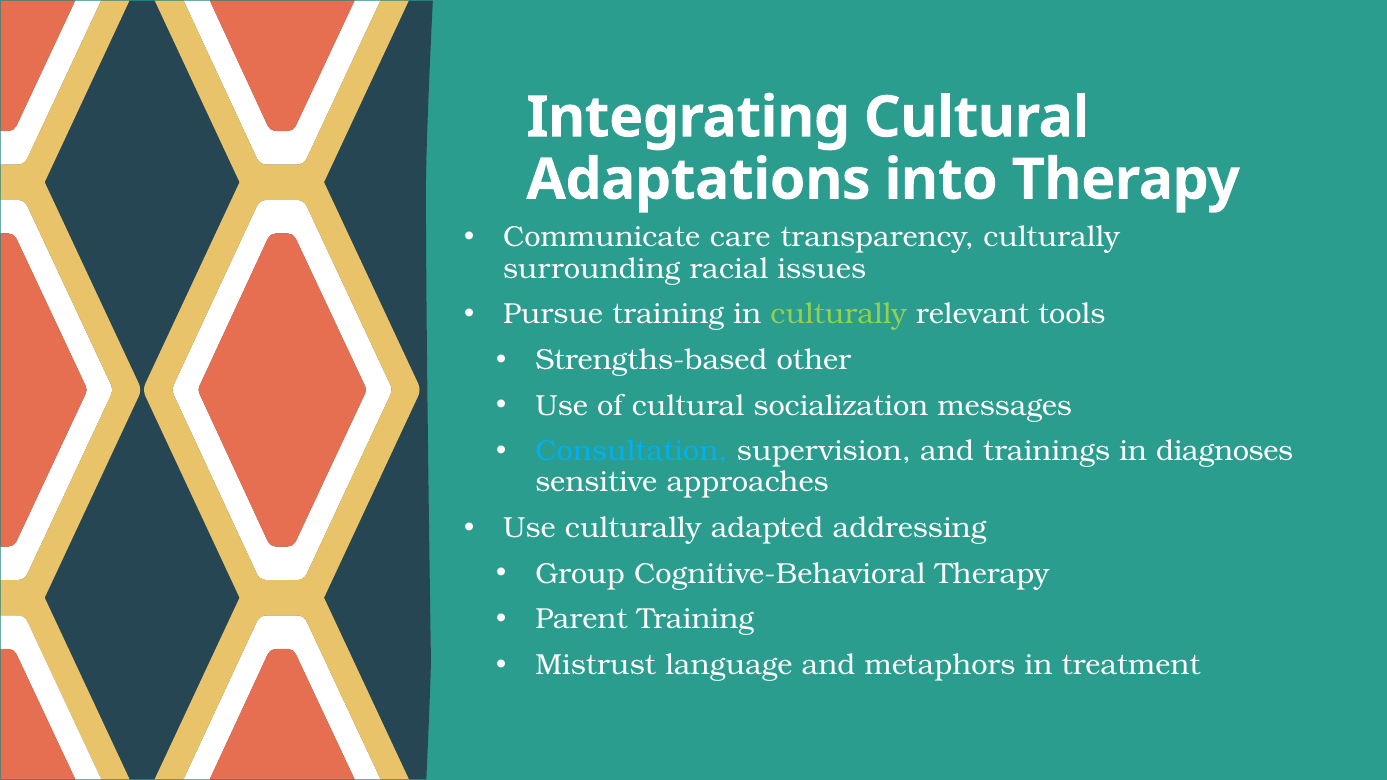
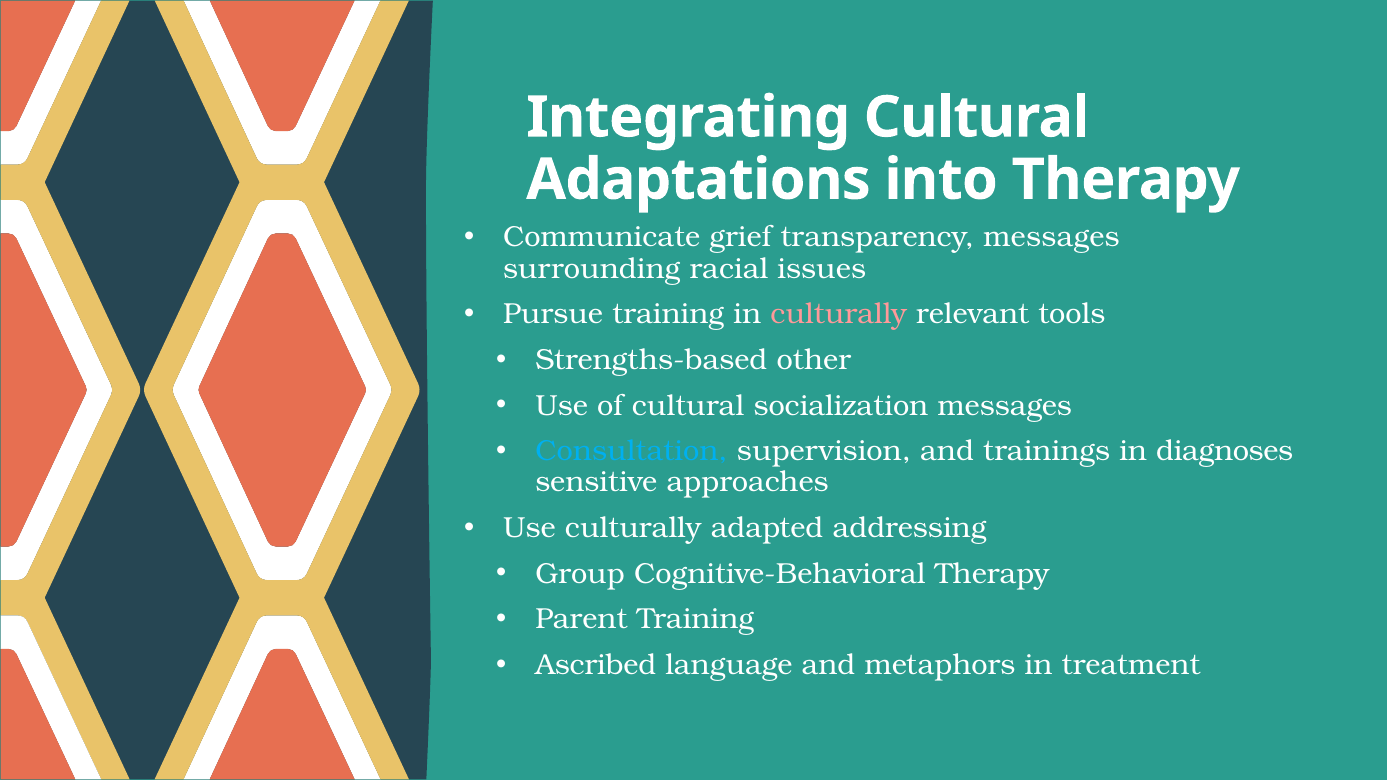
care: care -> grief
transparency culturally: culturally -> messages
culturally at (839, 314) colour: light green -> pink
Mistrust: Mistrust -> Ascribed
